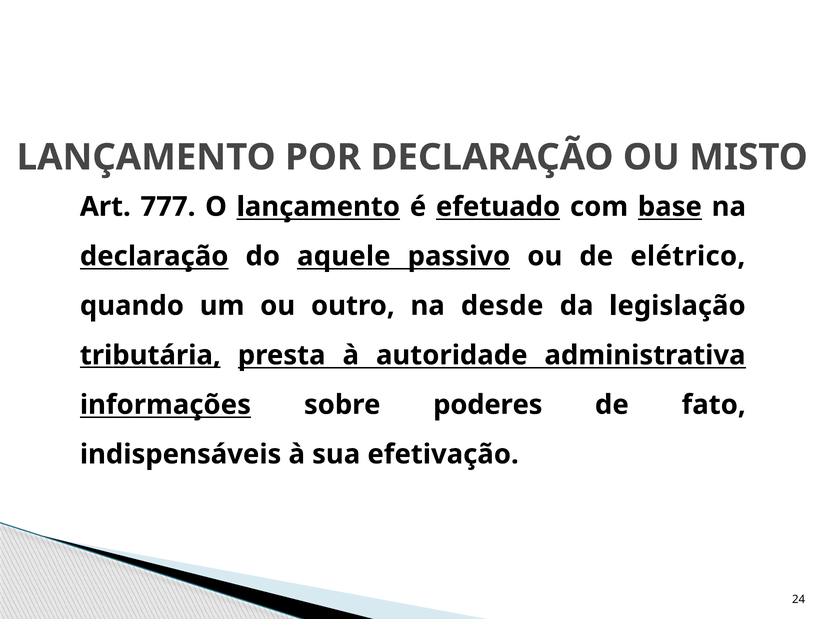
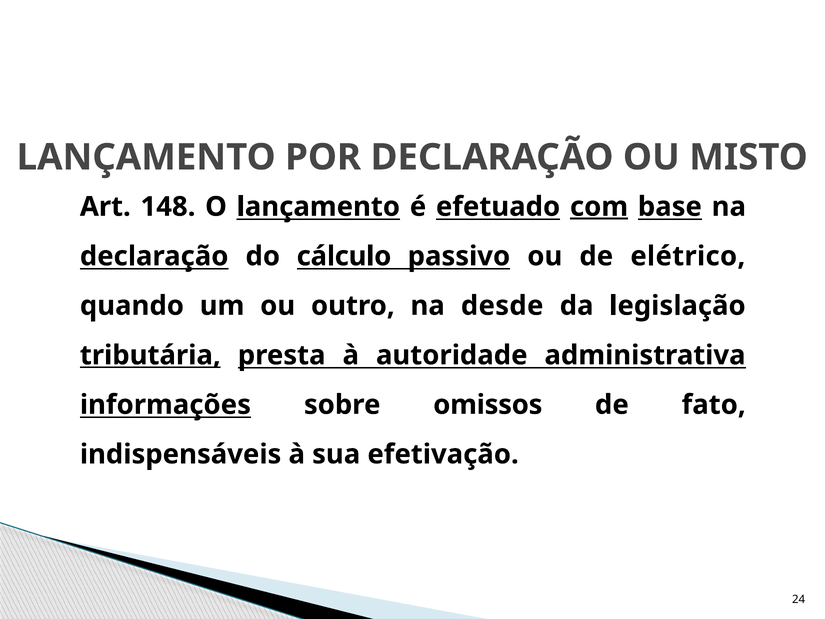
777: 777 -> 148
com underline: none -> present
aquele: aquele -> cálculo
poderes: poderes -> omissos
